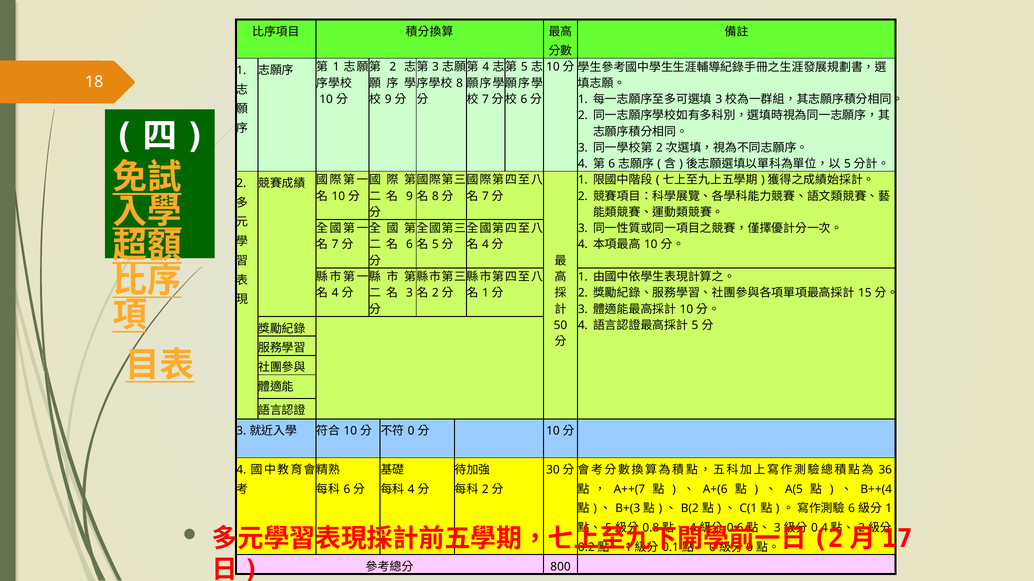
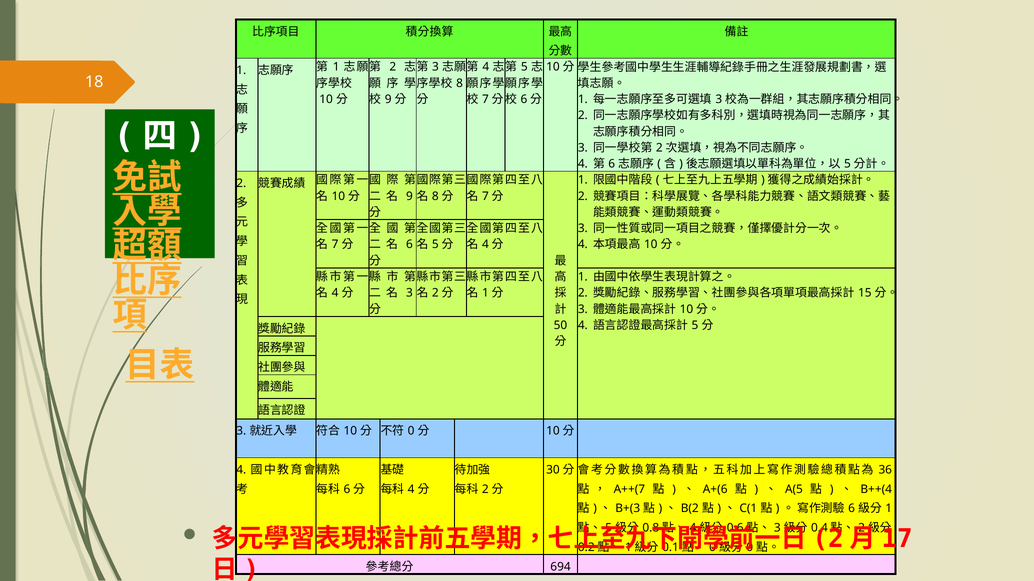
800: 800 -> 694
